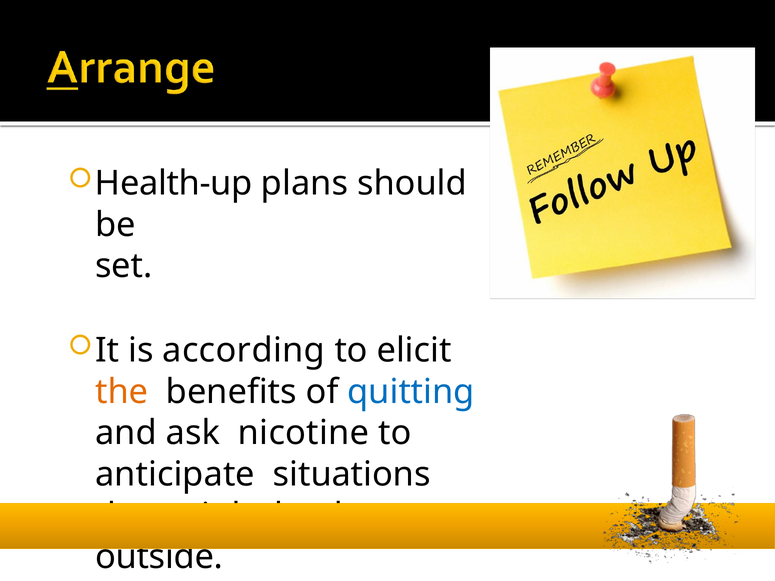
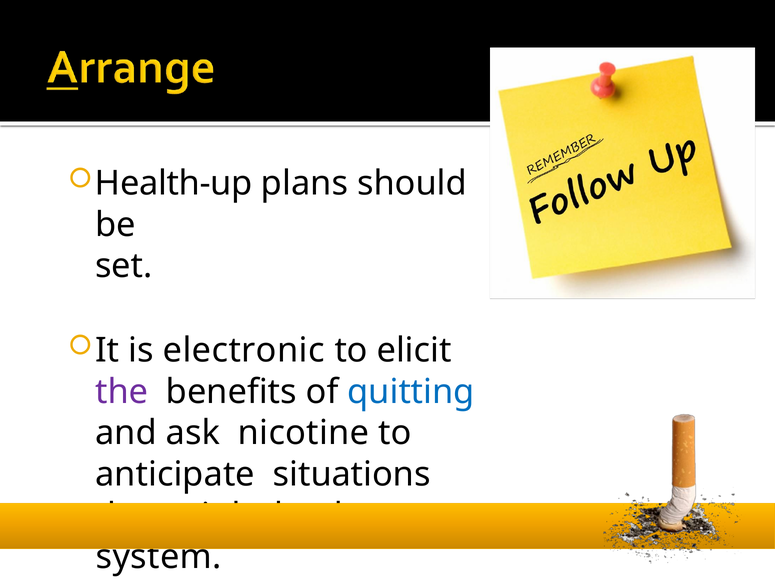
according: according -> electronic
the colour: orange -> purple
outside: outside -> system
